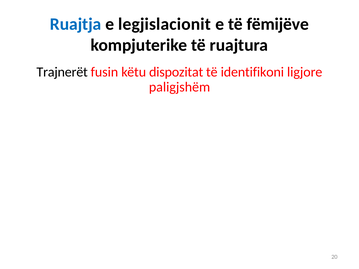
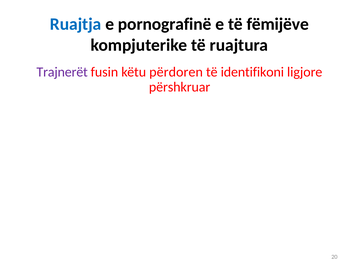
legjislacionit: legjislacionit -> pornografinë
Trajnerët colour: black -> purple
dispozitat: dispozitat -> përdoren
paligjshëm: paligjshëm -> përshkruar
